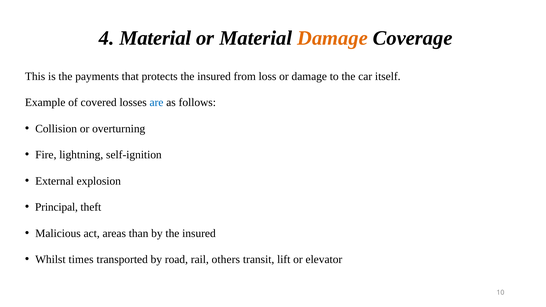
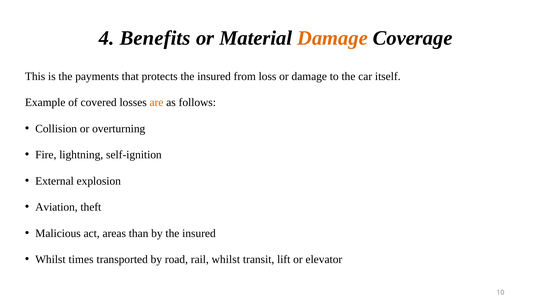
4 Material: Material -> Benefits
are colour: blue -> orange
Principal: Principal -> Aviation
rail others: others -> whilst
